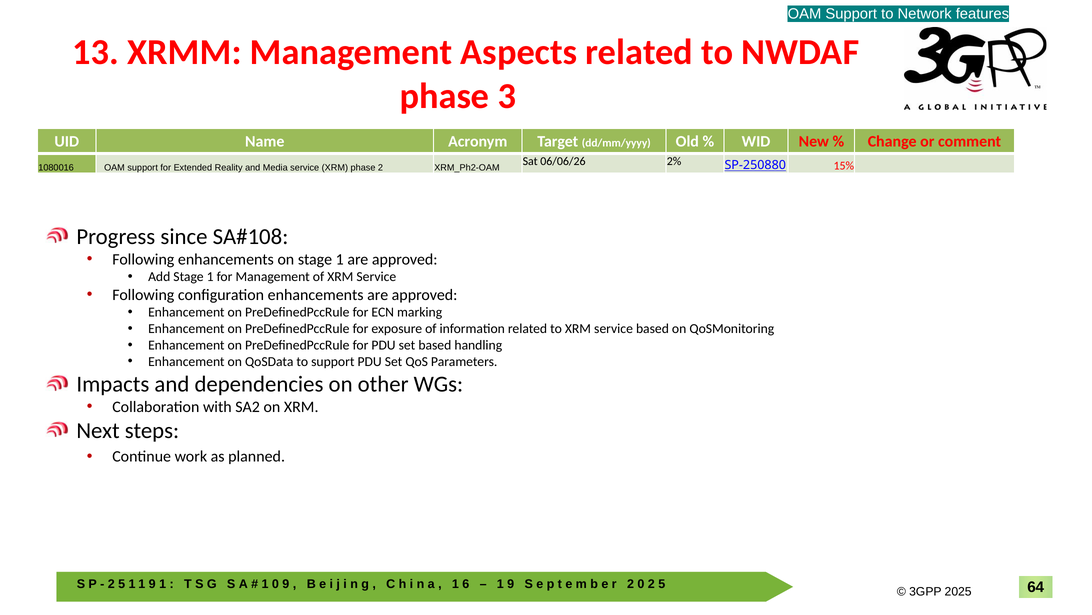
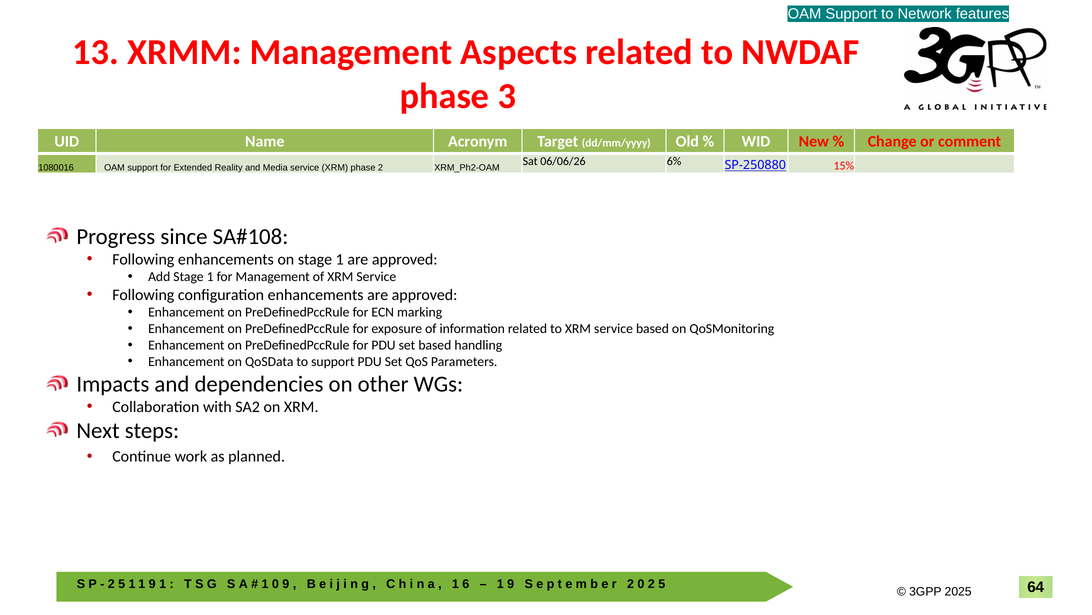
2%: 2% -> 6%
